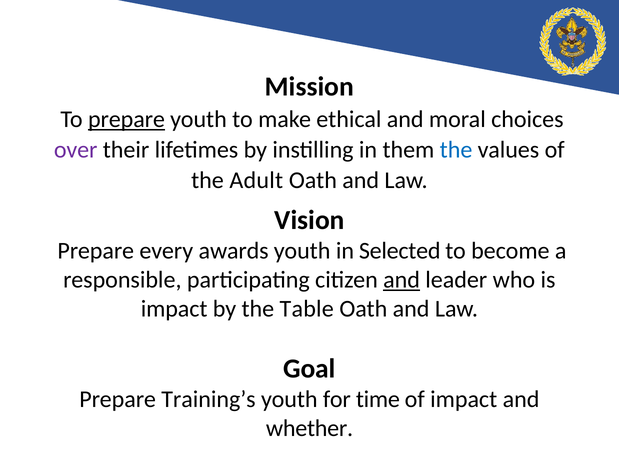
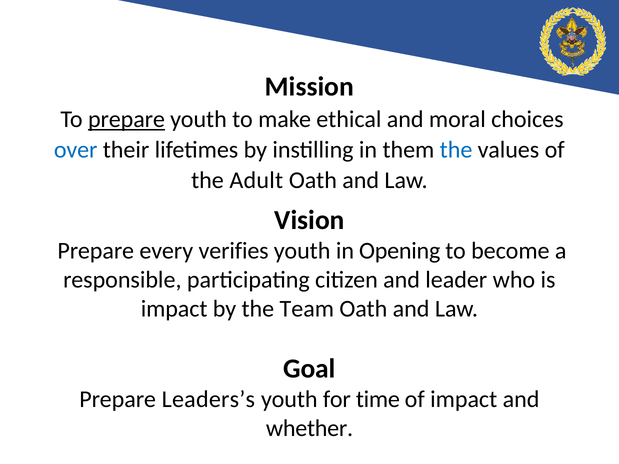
over colour: purple -> blue
awards: awards -> verifies
Selected: Selected -> Opening
and at (402, 280) underline: present -> none
Table: Table -> Team
Training’s: Training’s -> Leaders’s
